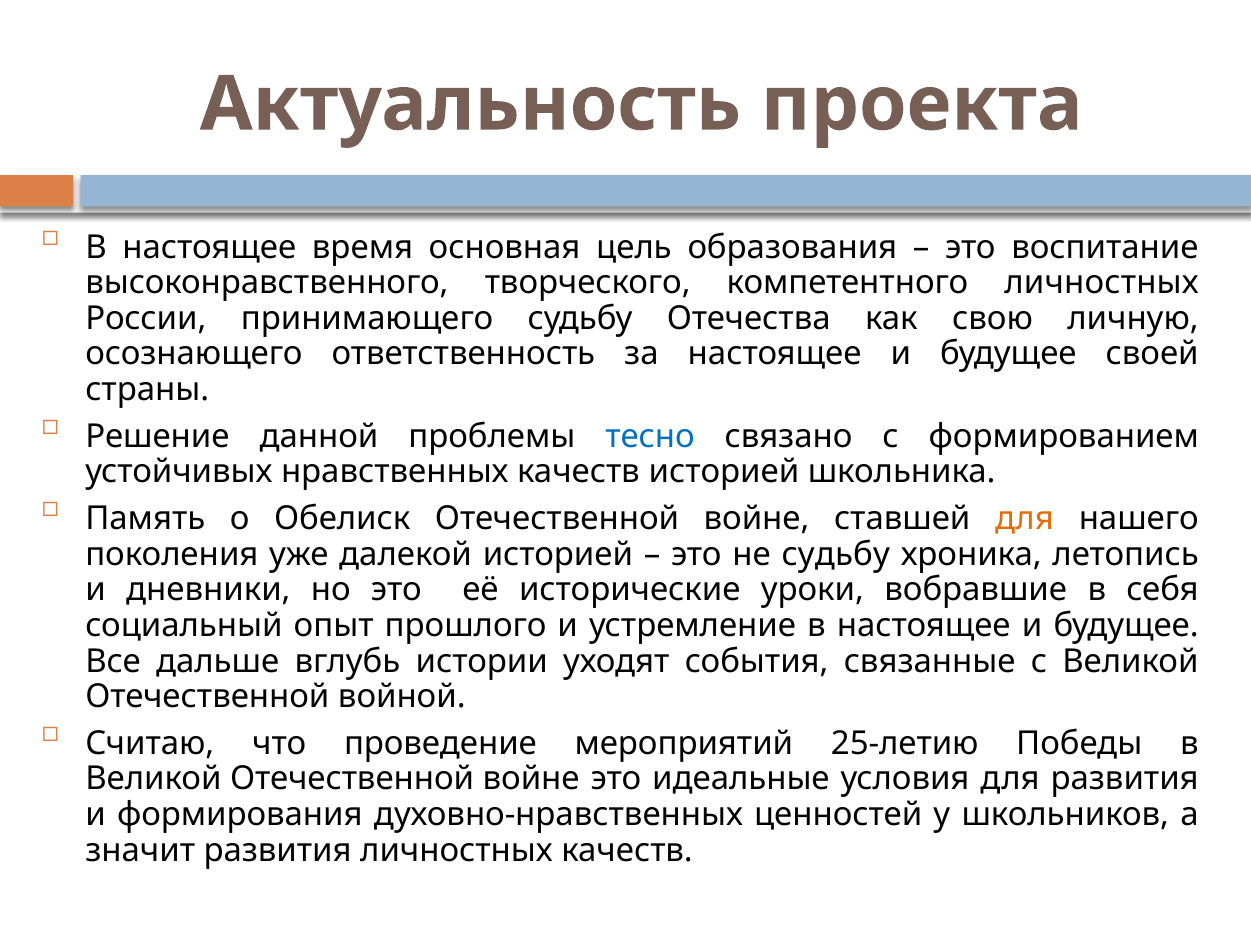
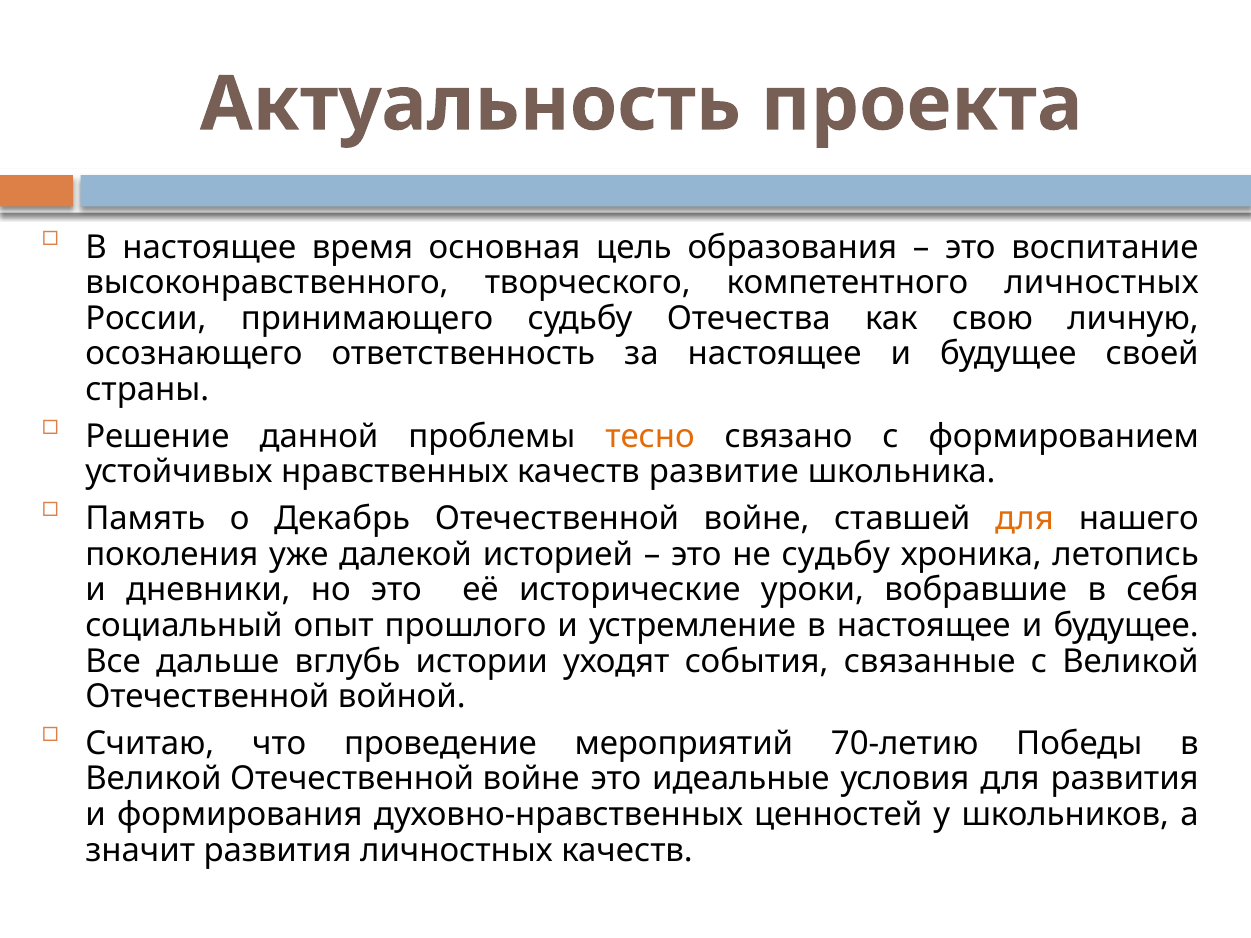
тесно colour: blue -> orange
качеств историей: историей -> развитие
Обелиск: Обелиск -> Декабрь
25-летию: 25-летию -> 70-летию
